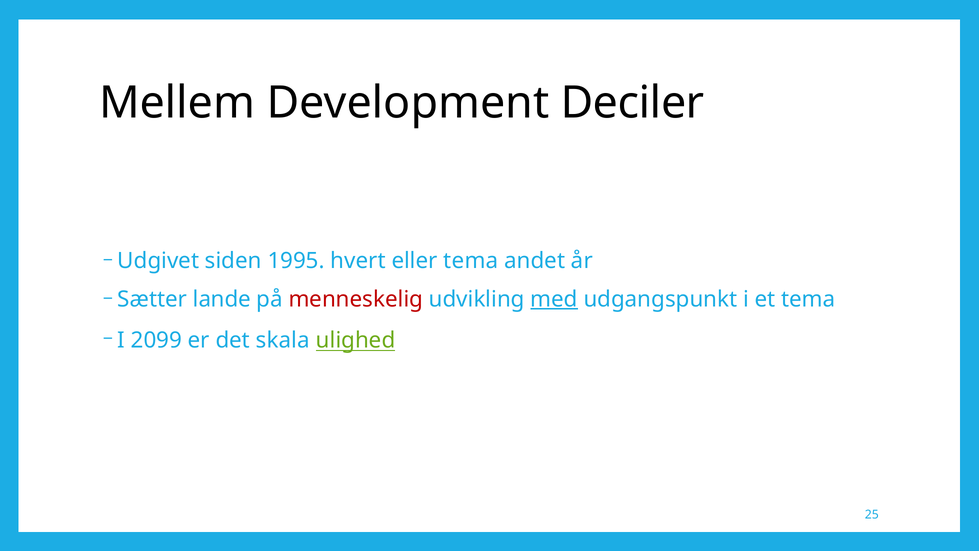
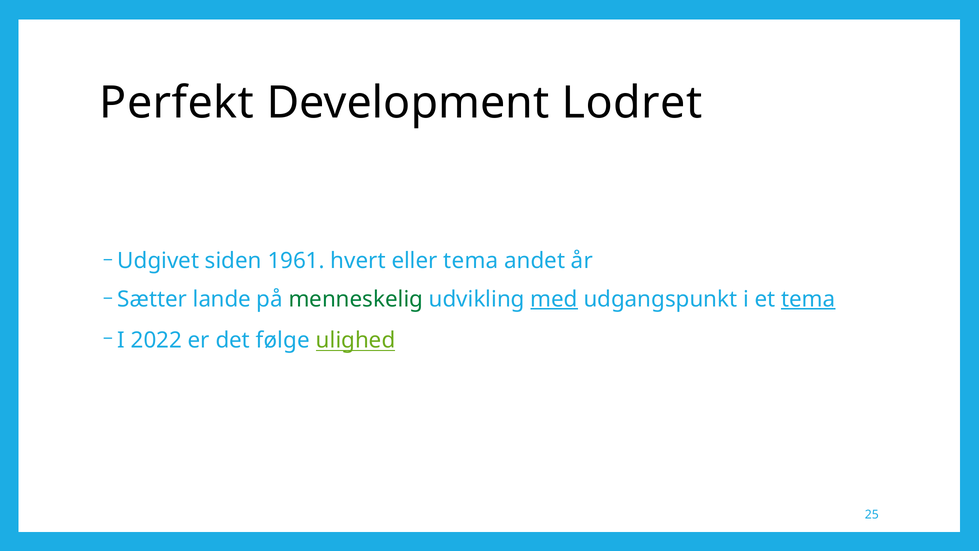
Mellem: Mellem -> Perfekt
Deciler: Deciler -> Lodret
1995: 1995 -> 1961
menneskelig colour: red -> green
tema at (808, 299) underline: none -> present
2099: 2099 -> 2022
skala: skala -> følge
